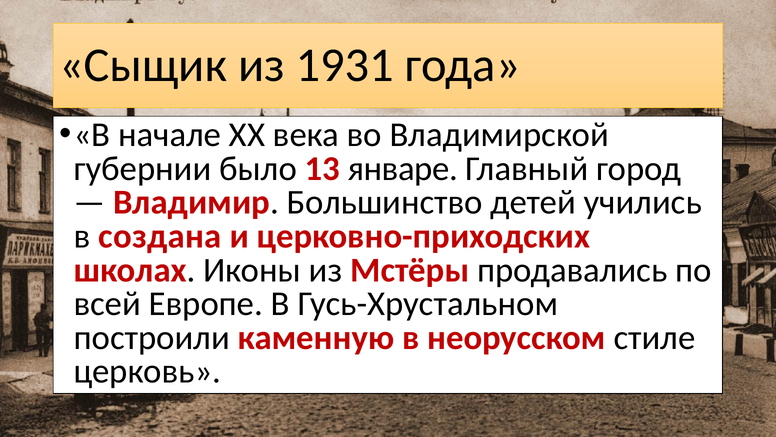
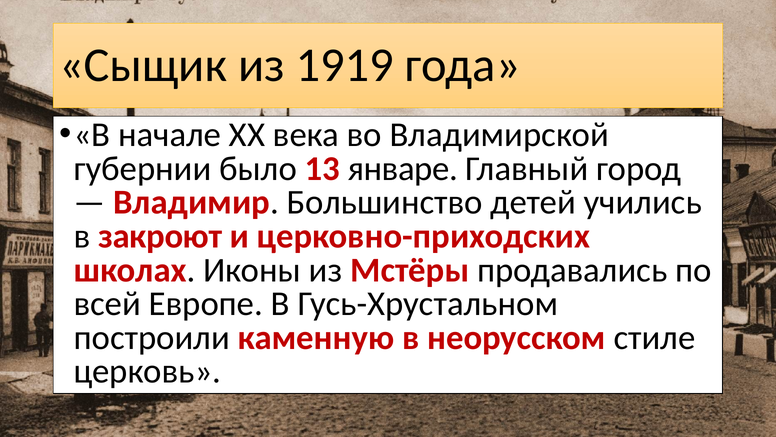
1931: 1931 -> 1919
создана: создана -> закроют
